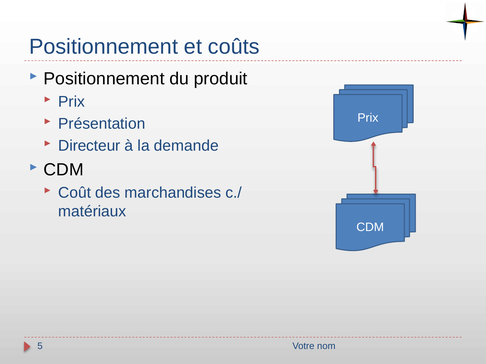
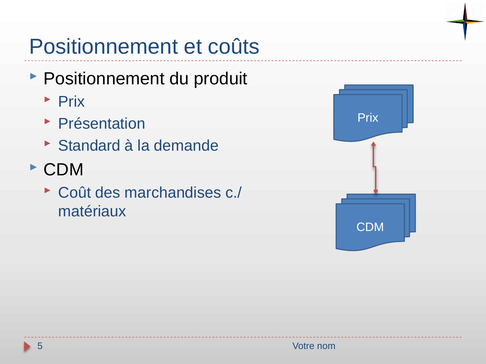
Directeur: Directeur -> Standard
